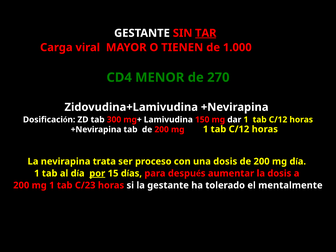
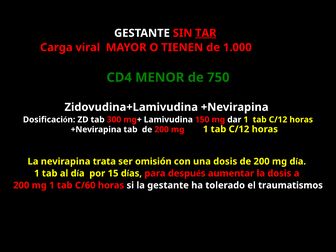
270: 270 -> 750
proceso: proceso -> omisión
por underline: present -> none
C/23: C/23 -> C/60
mentalmente: mentalmente -> traumatismos
